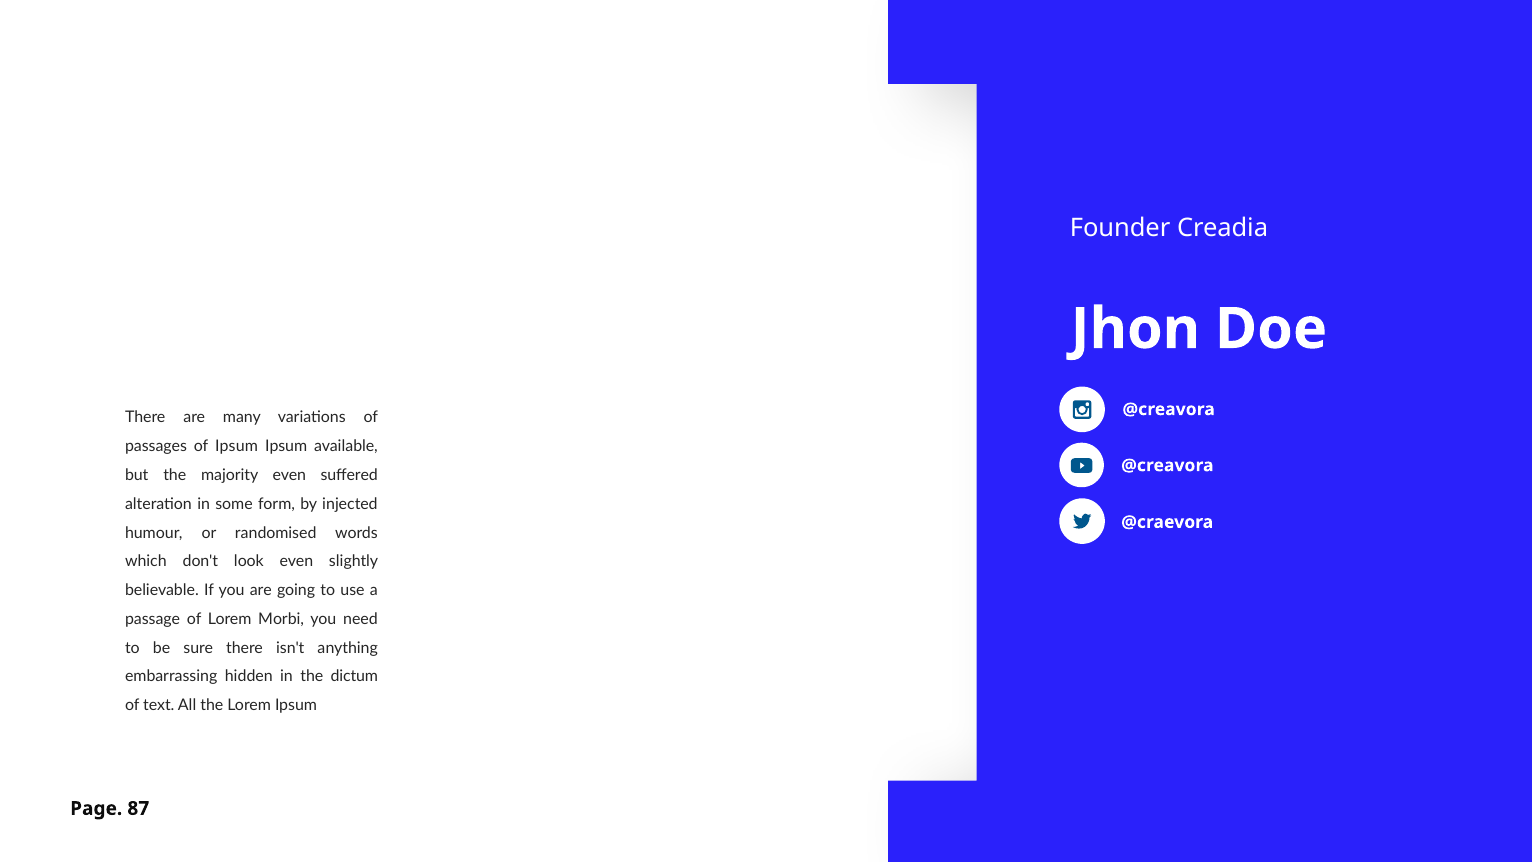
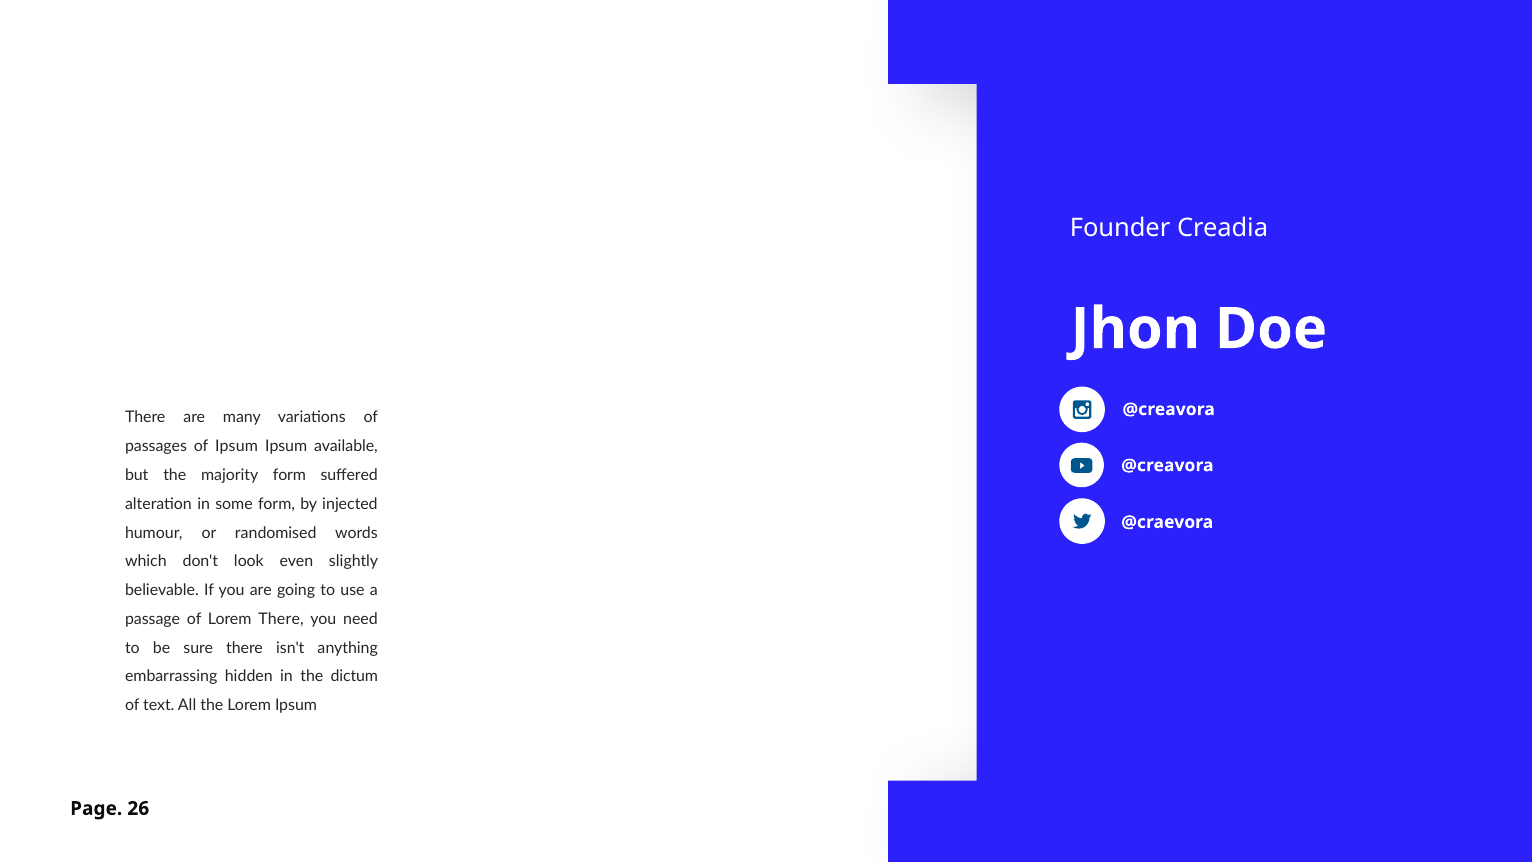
majority even: even -> form
Lorem Morbi: Morbi -> There
87: 87 -> 26
